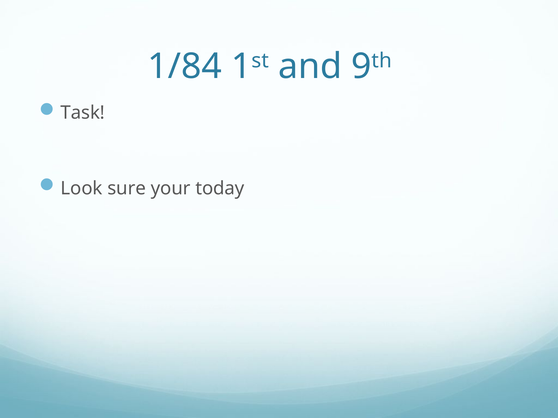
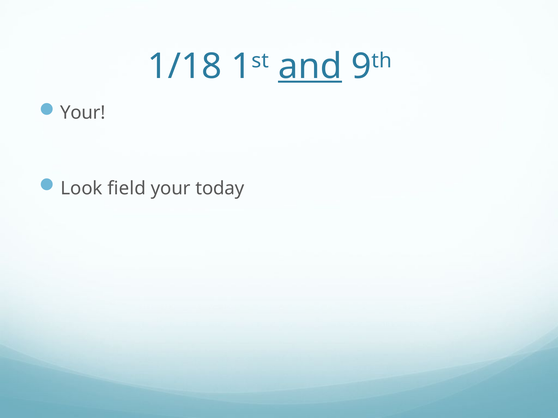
1/84: 1/84 -> 1/18
and underline: none -> present
Task at (83, 113): Task -> Your
sure: sure -> field
